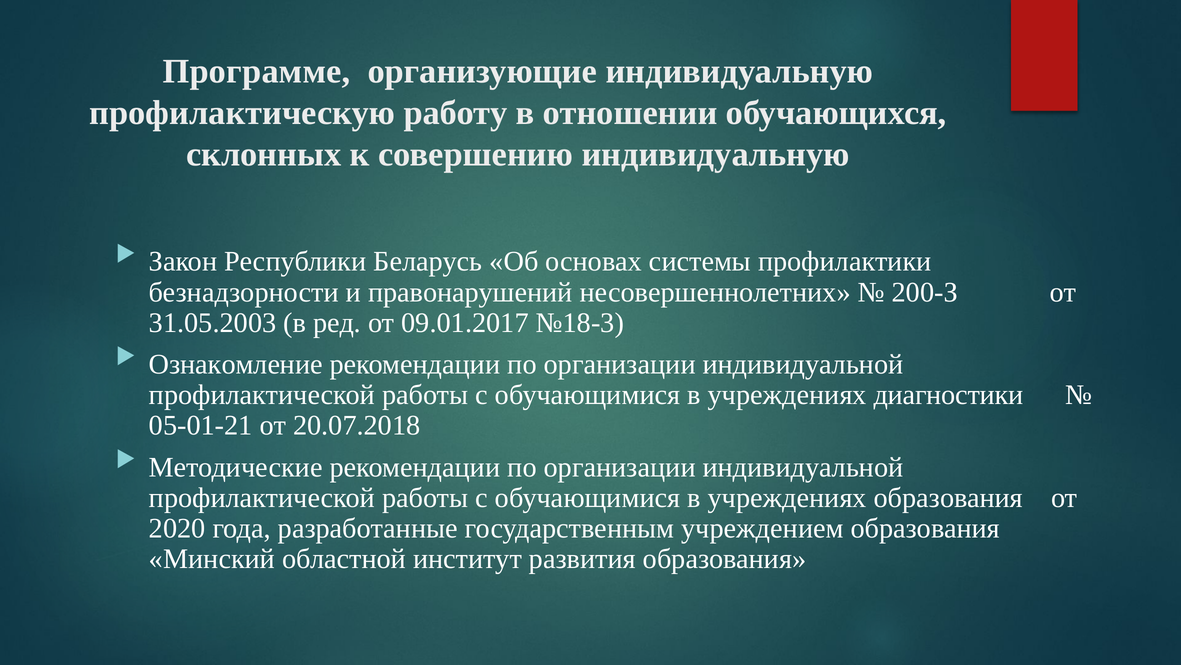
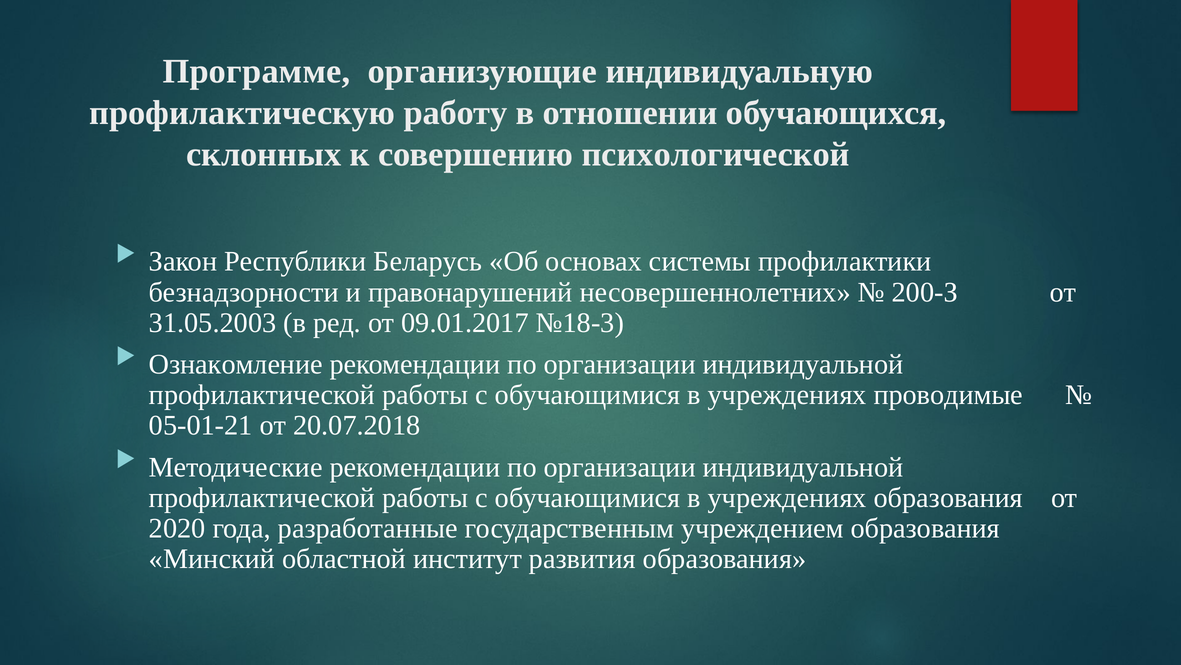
совершению индивидуальную: индивидуальную -> психологической
диагностики: диагностики -> проводимые
